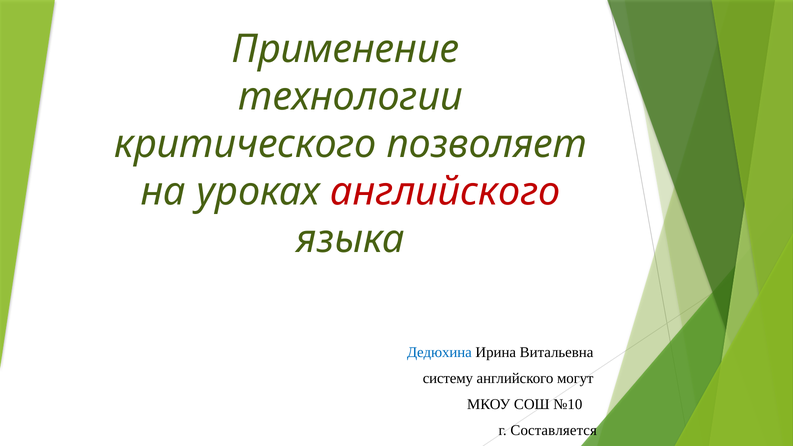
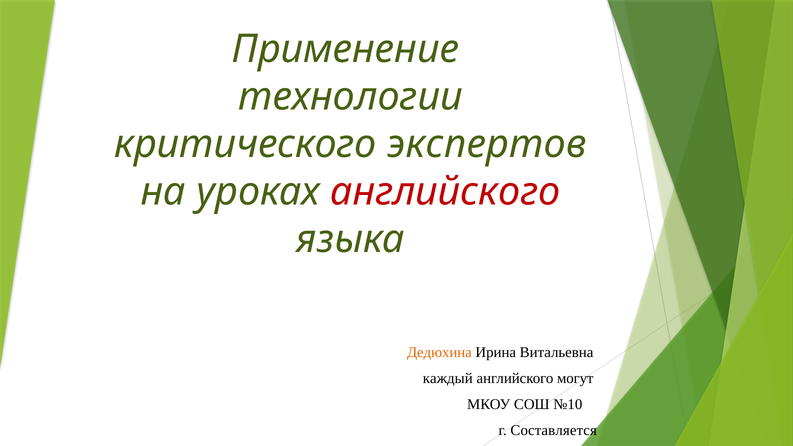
позволяет: позволяет -> экспертов
Дедюхина colour: blue -> orange
систему: систему -> каждый
